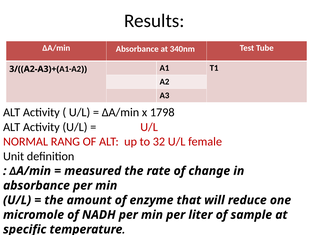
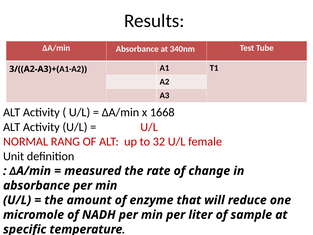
1798: 1798 -> 1668
